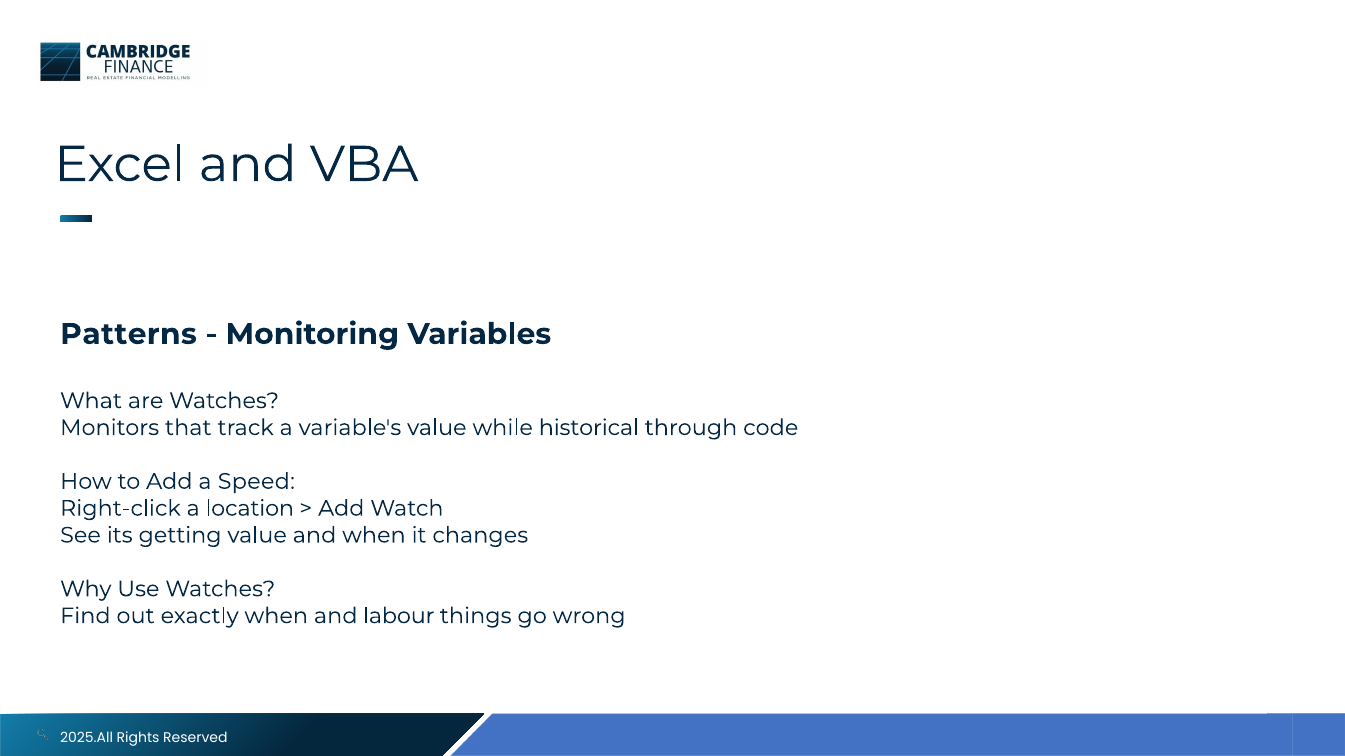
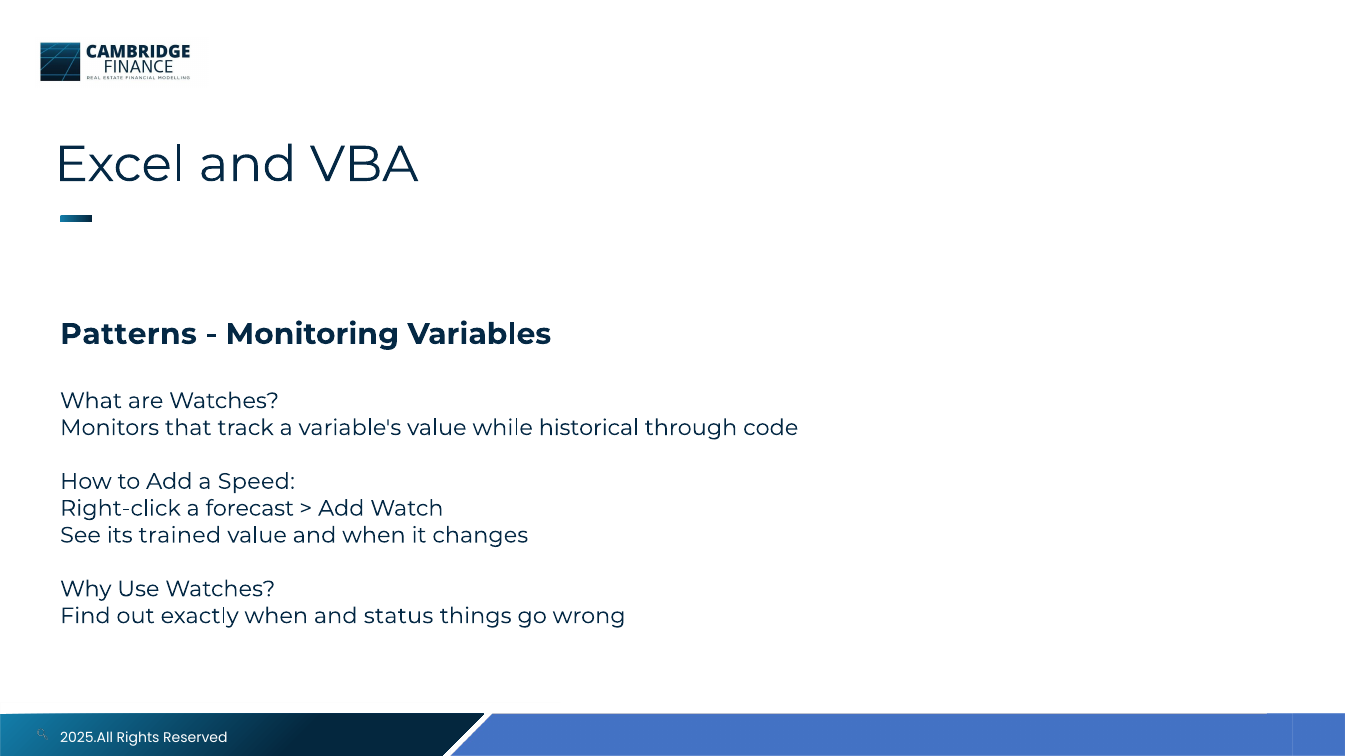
location: location -> forecast
getting: getting -> trained
labour: labour -> status
